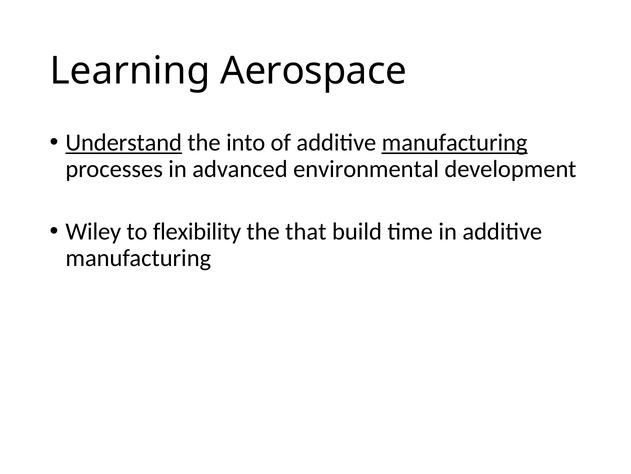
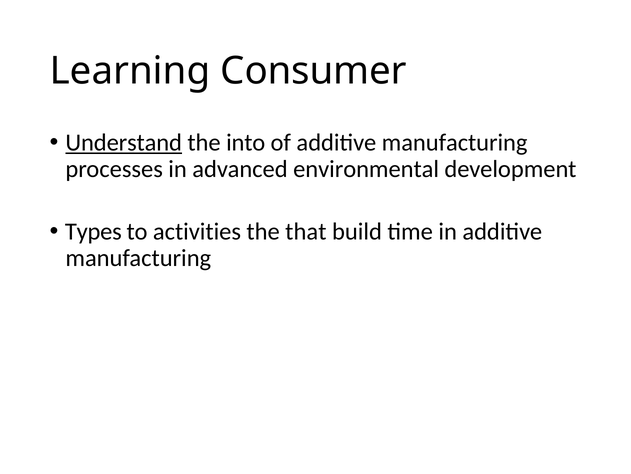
Aerospace: Aerospace -> Consumer
manufacturing at (455, 142) underline: present -> none
Wiley: Wiley -> Types
flexibility: flexibility -> activities
